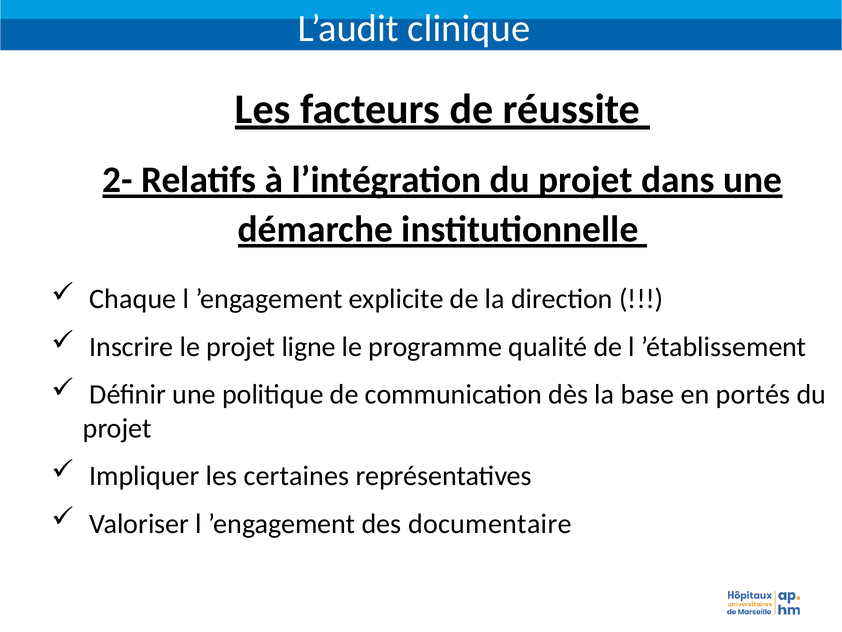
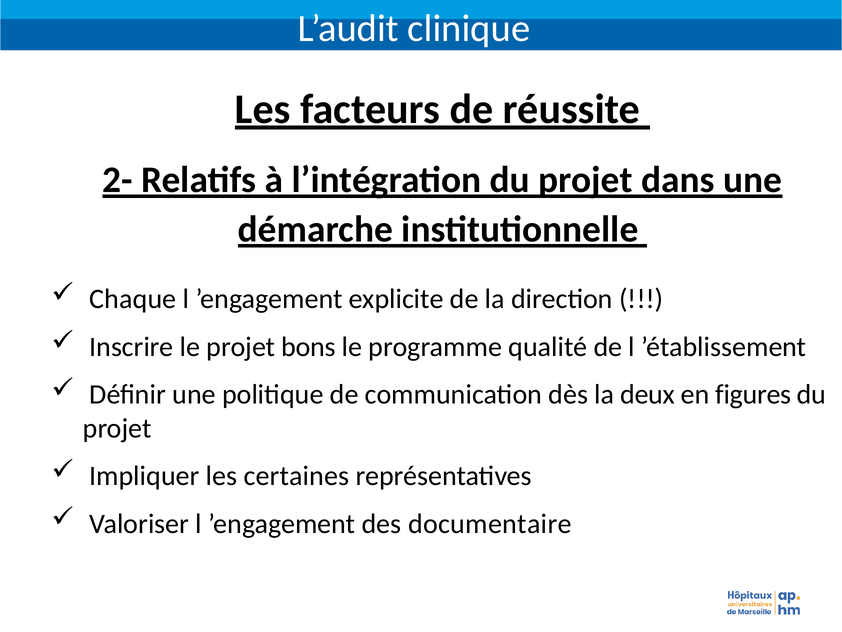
ligne: ligne -> bons
base: base -> deux
portés: portés -> figures
